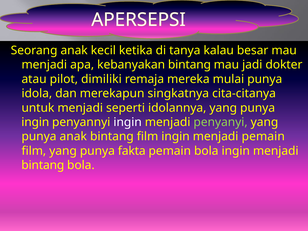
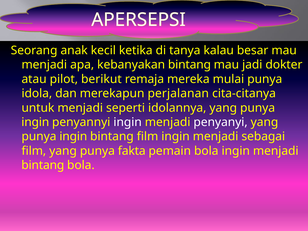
dimiliki: dimiliki -> berikut
singkatnya: singkatnya -> perjalanan
penyanyi colour: light green -> white
anak at (73, 136): anak -> ingin
menjadi pemain: pemain -> sebagai
